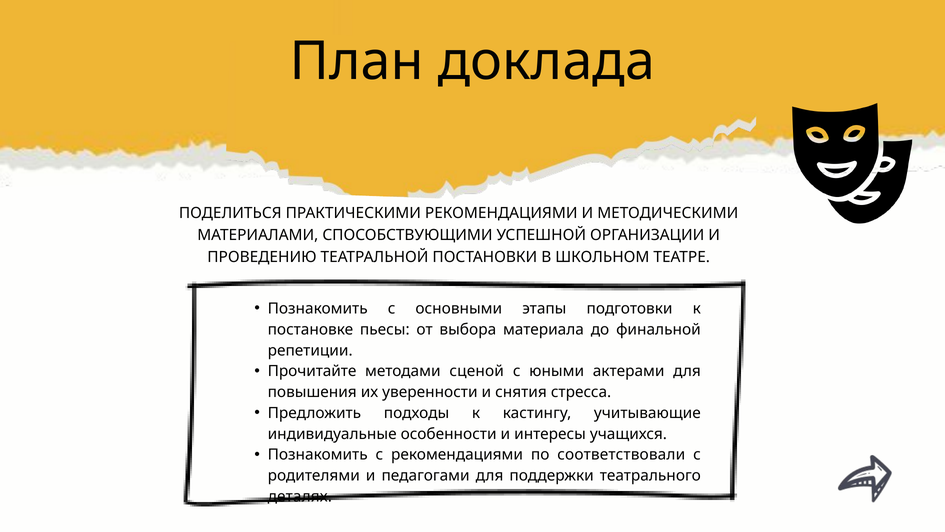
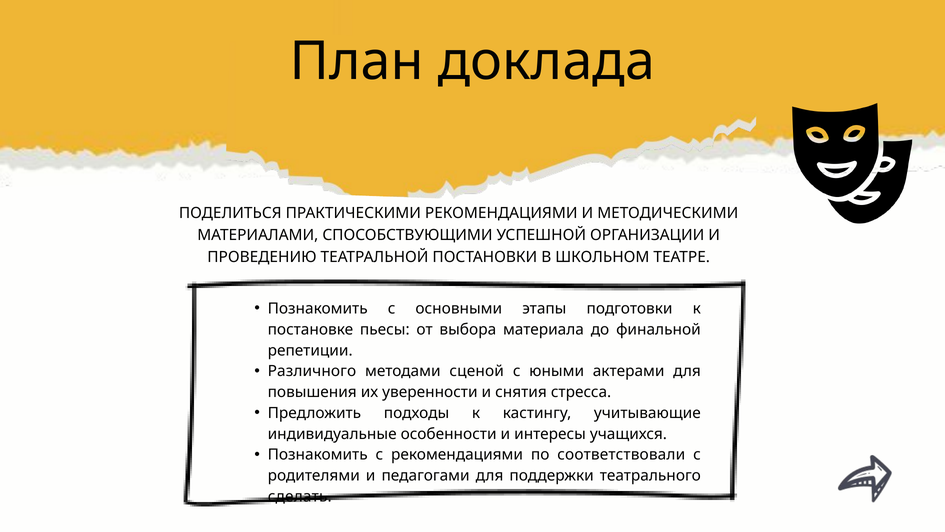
Прочитайте: Прочитайте -> Различного
деталях: деталях -> сделать
